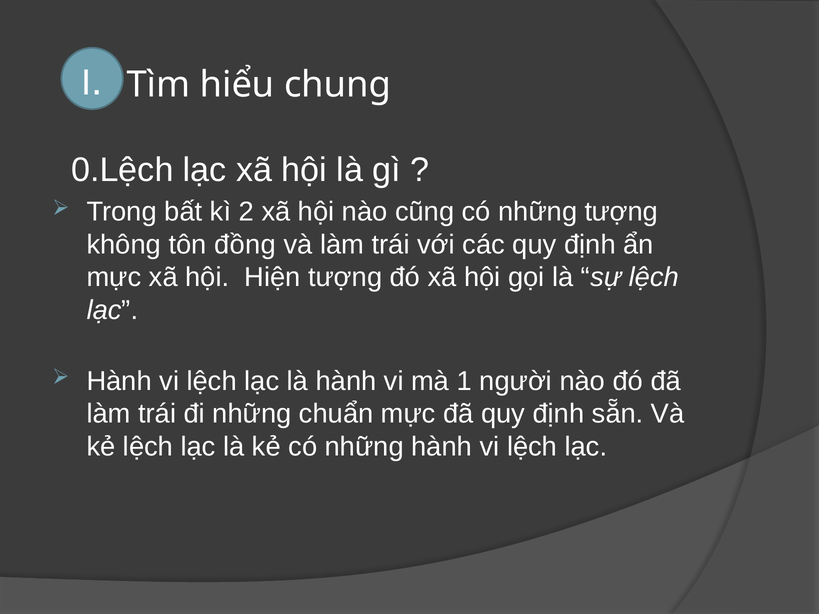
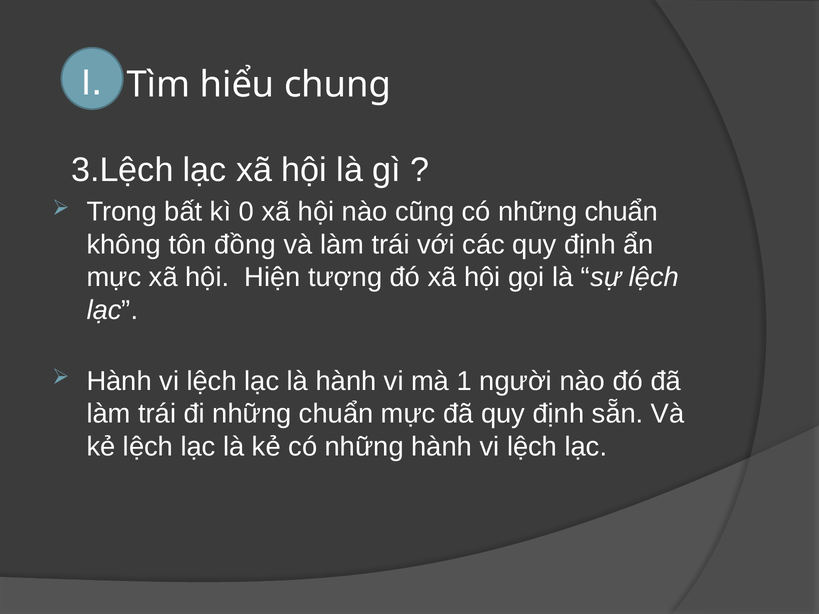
0.Lệch: 0.Lệch -> 3.Lệch
2: 2 -> 0
có những tượng: tượng -> chuẩn
